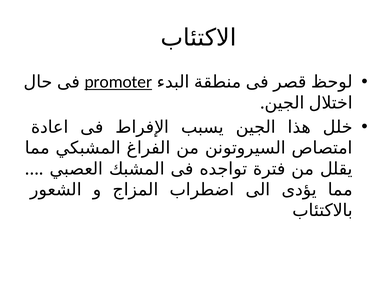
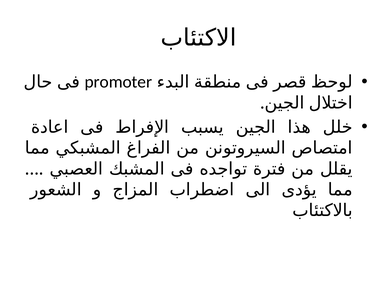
promoter underline: present -> none
